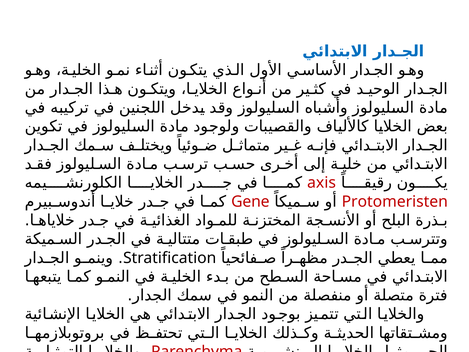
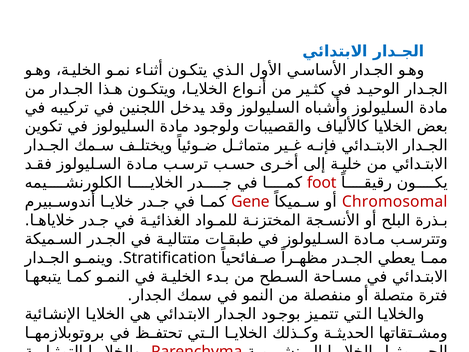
axis: axis -> foot
Protomeristen: Protomeristen -> Chromosomal
